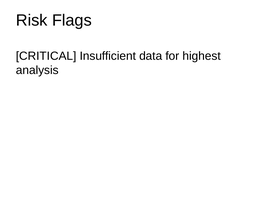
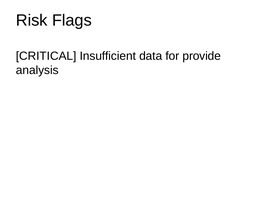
highest: highest -> provide
